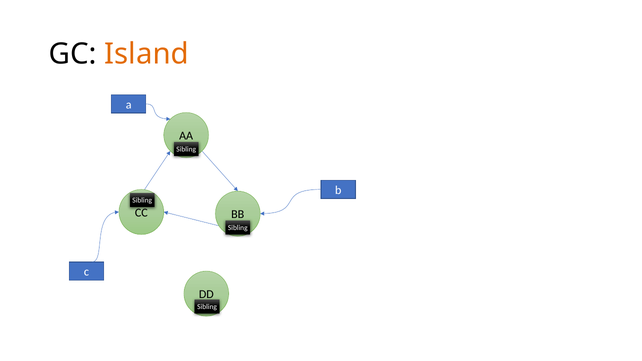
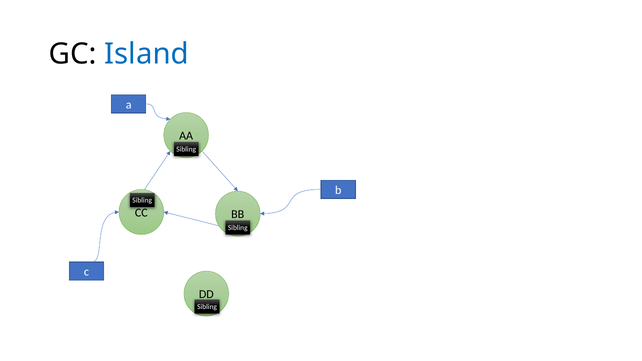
Island colour: orange -> blue
